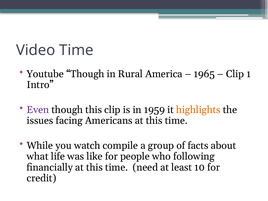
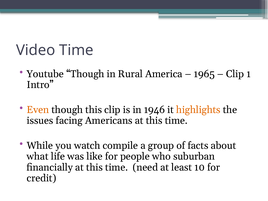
Even colour: purple -> orange
1959: 1959 -> 1946
following: following -> suburban
